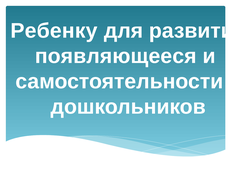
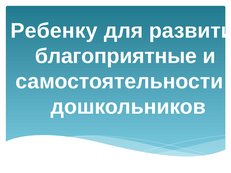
появляющееся: появляющееся -> благоприятные
